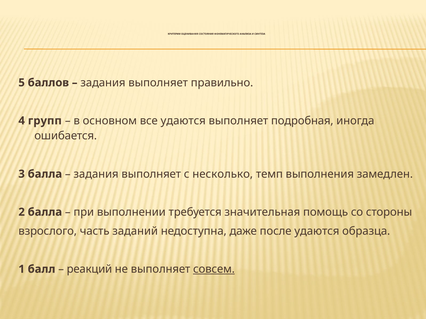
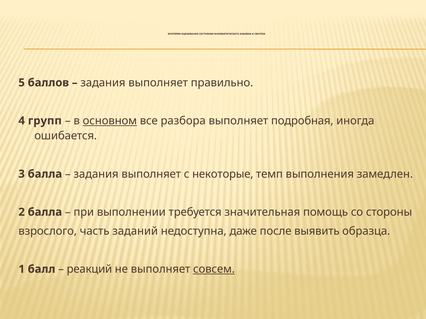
основном underline: none -> present
все удаются: удаются -> разбора
несколько: несколько -> некоторые
после удаются: удаются -> выявить
